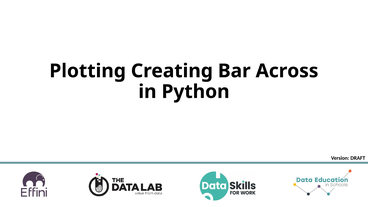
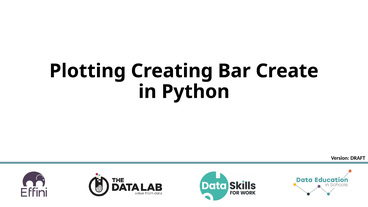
Across: Across -> Create
